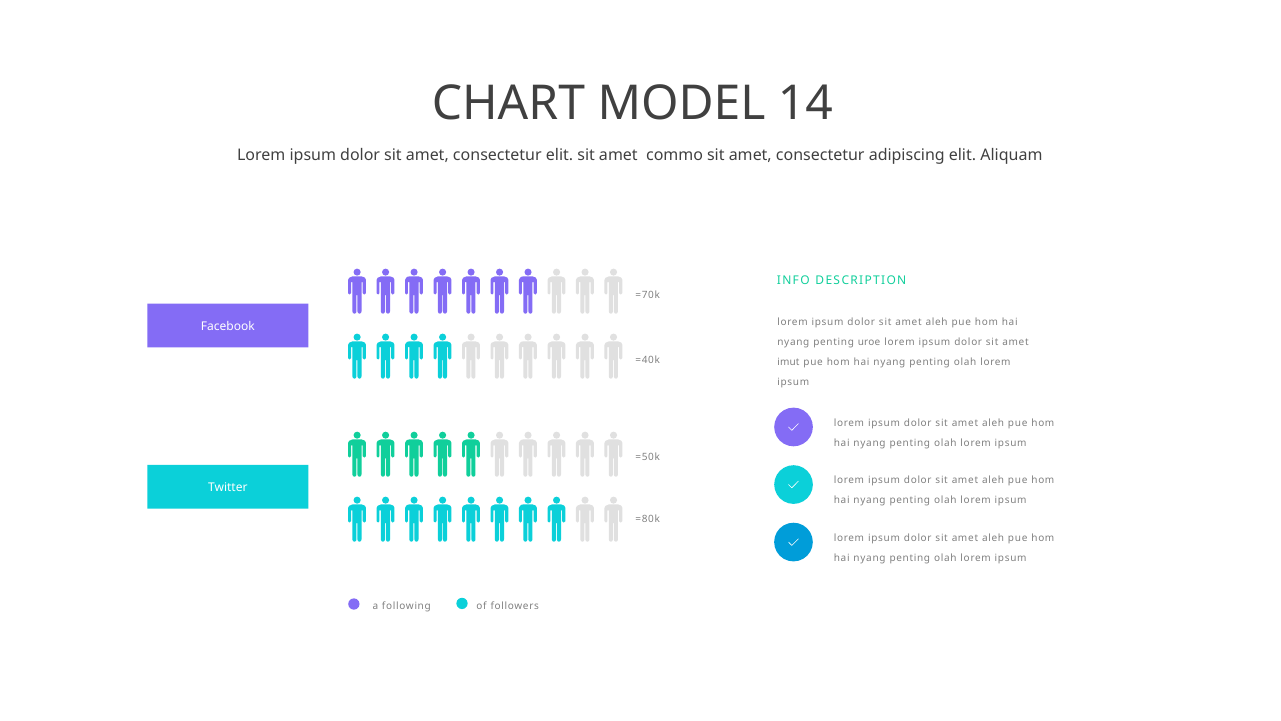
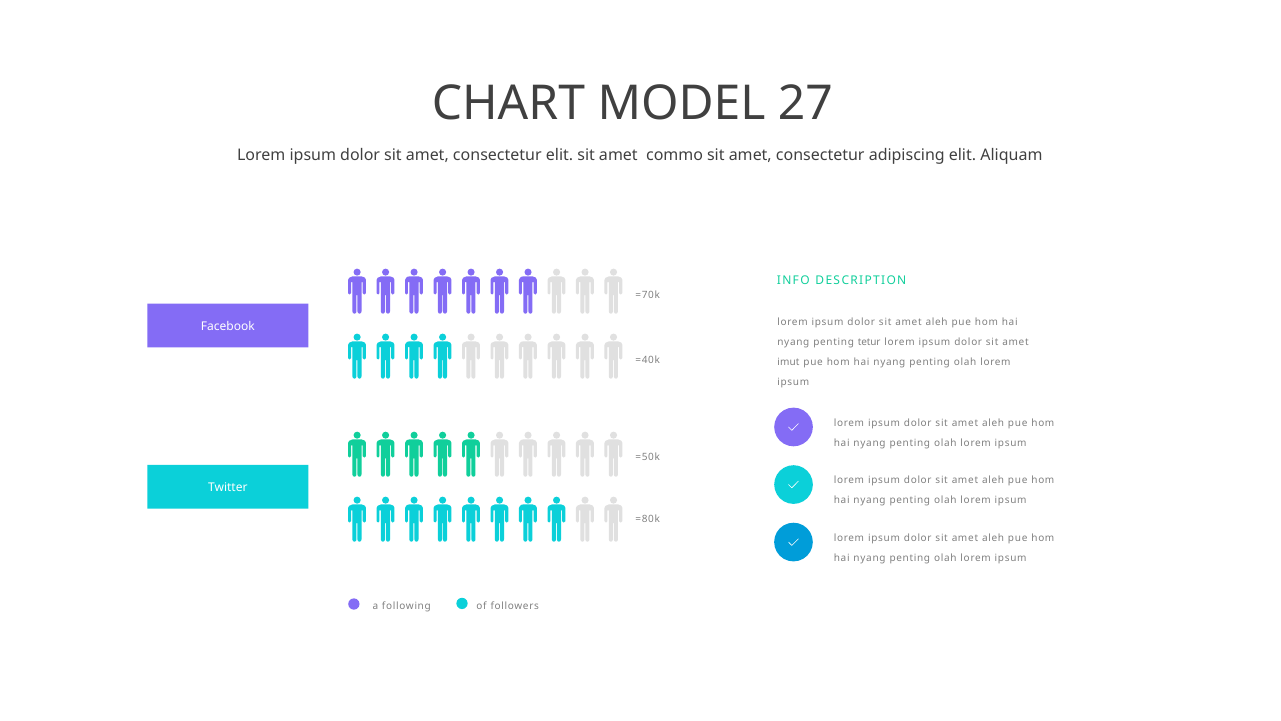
14: 14 -> 27
uroe: uroe -> tetur
